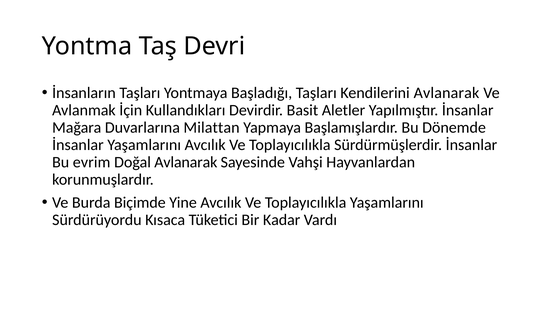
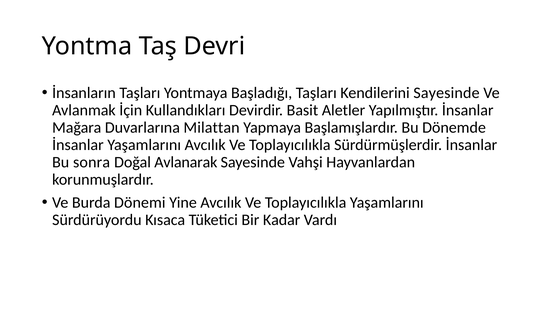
Kendilerini Avlanarak: Avlanarak -> Sayesinde
evrim: evrim -> sonra
Biçimde: Biçimde -> Dönemi
